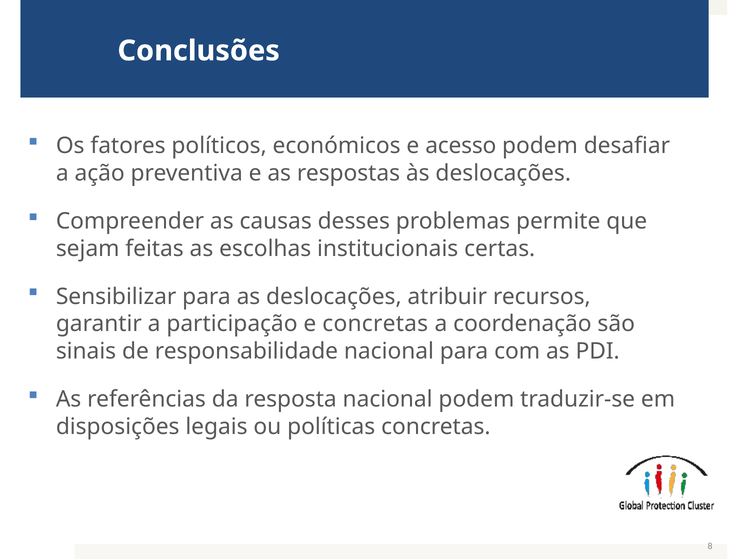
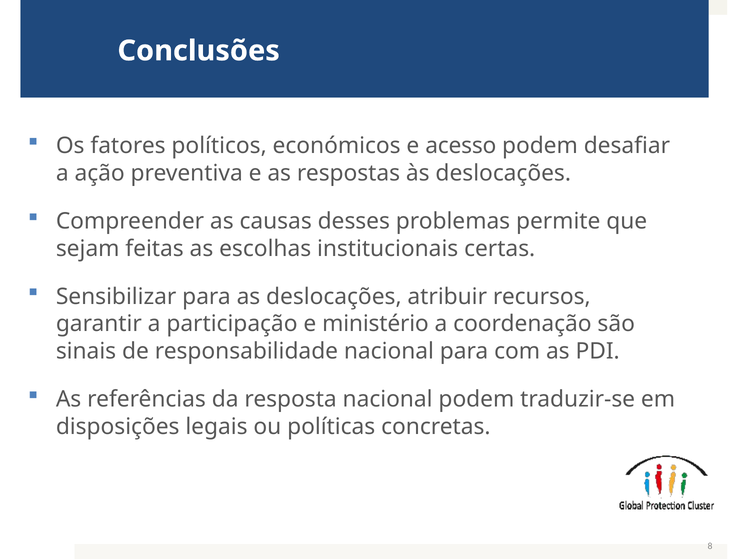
e concretas: concretas -> ministério
